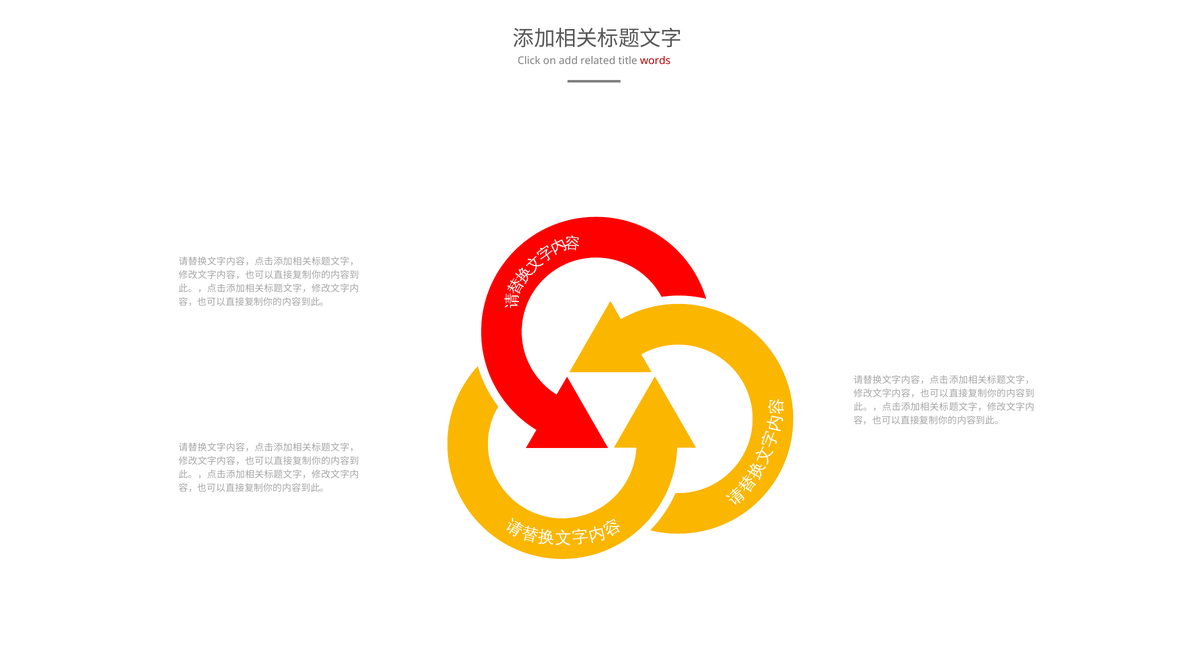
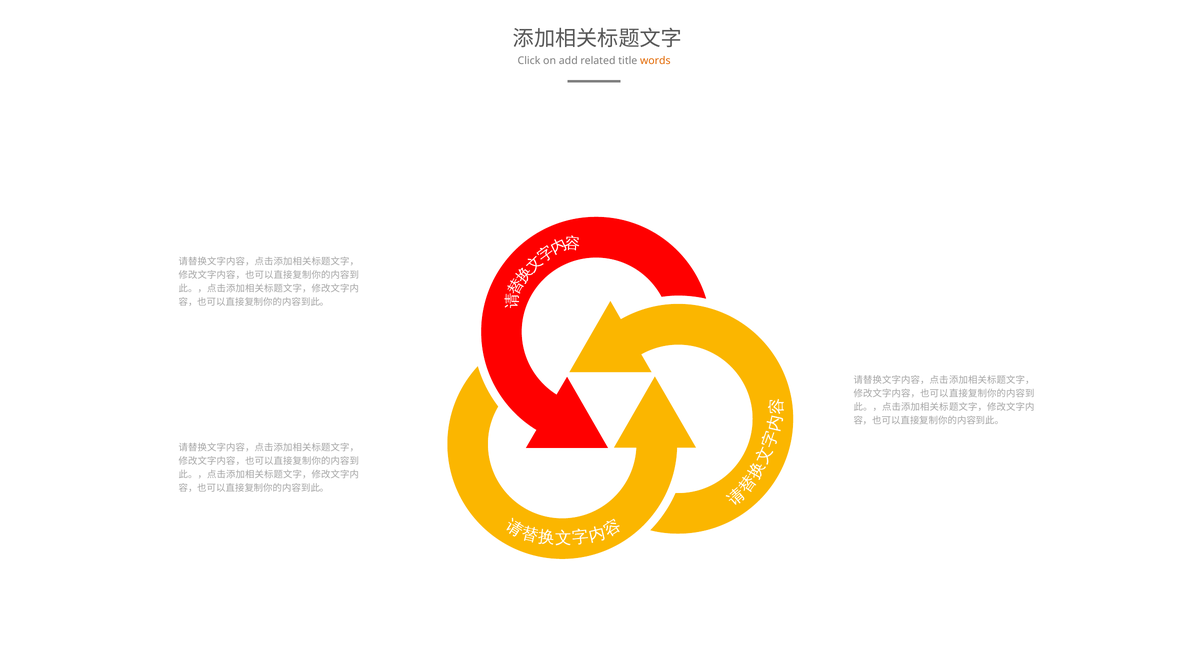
words colour: red -> orange
